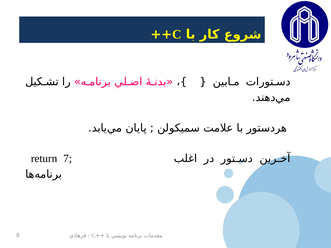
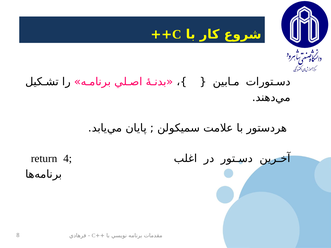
7: 7 -> 4
